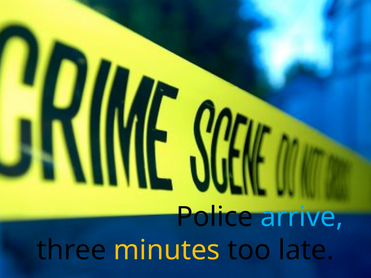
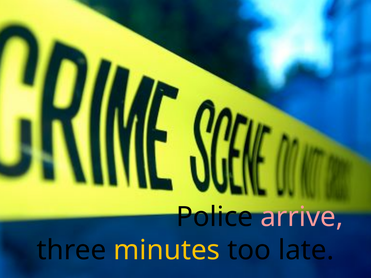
arrive colour: light blue -> pink
